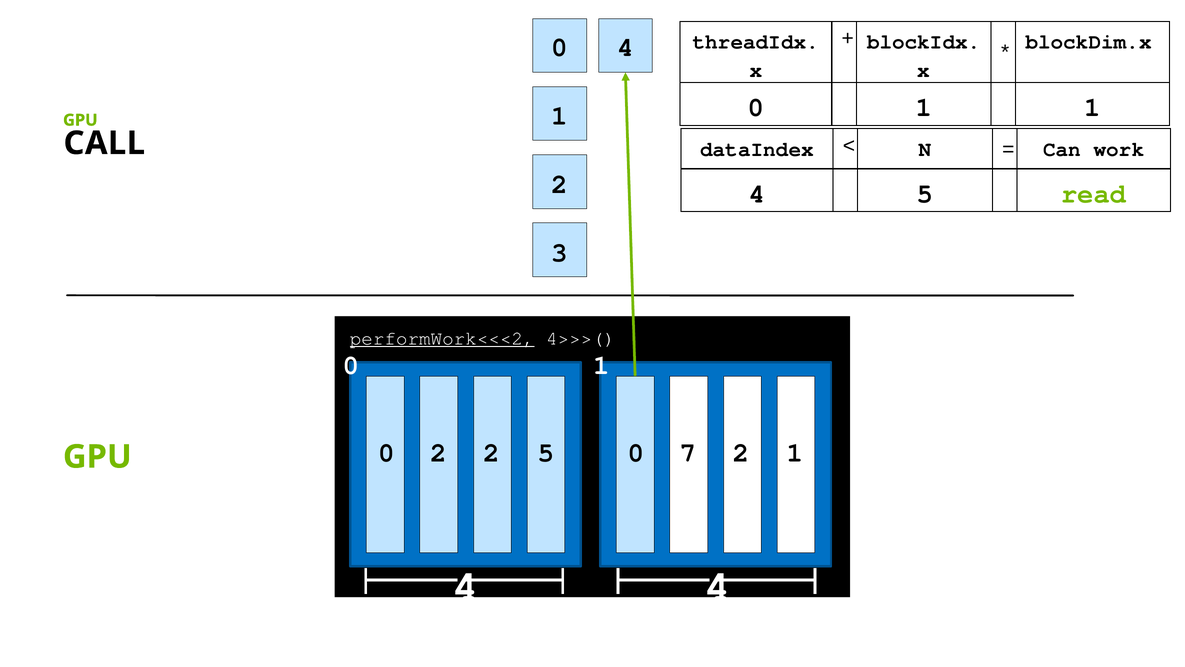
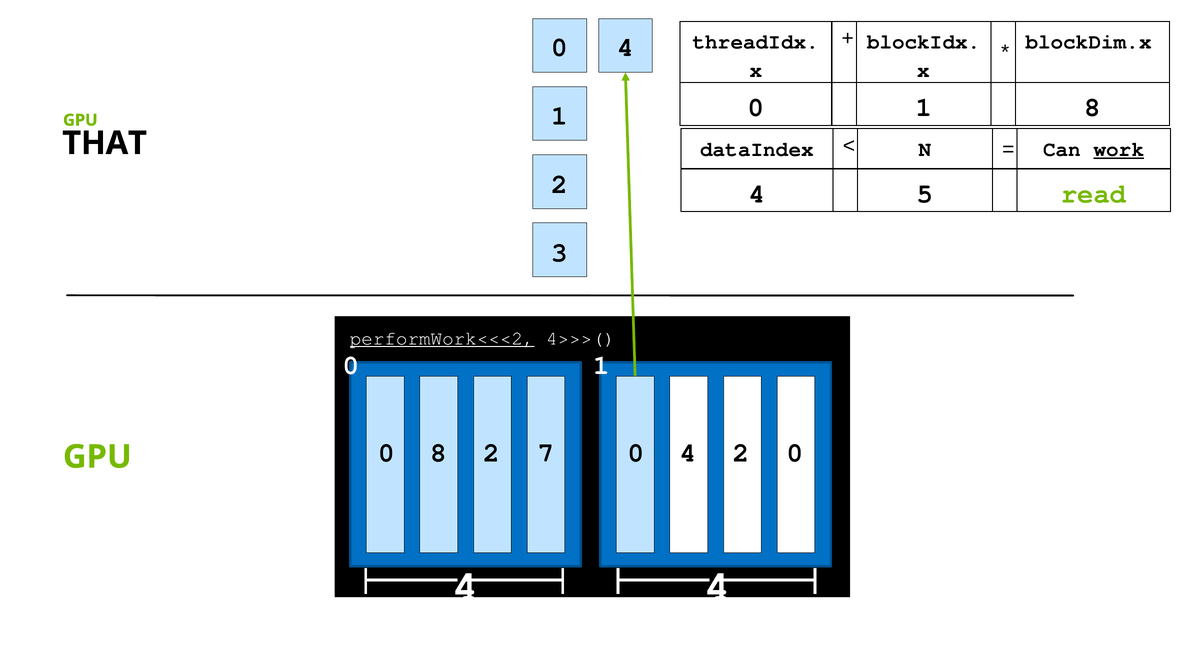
1 1: 1 -> 8
CALL: CALL -> THAT
work underline: none -> present
0 2: 2 -> 8
2 5: 5 -> 7
0 7: 7 -> 4
2 1: 1 -> 0
